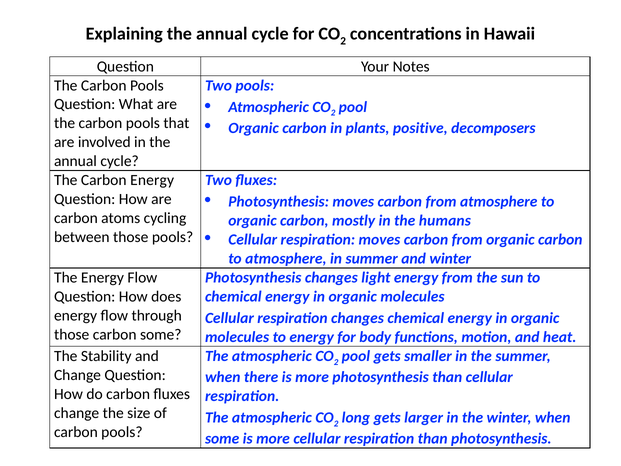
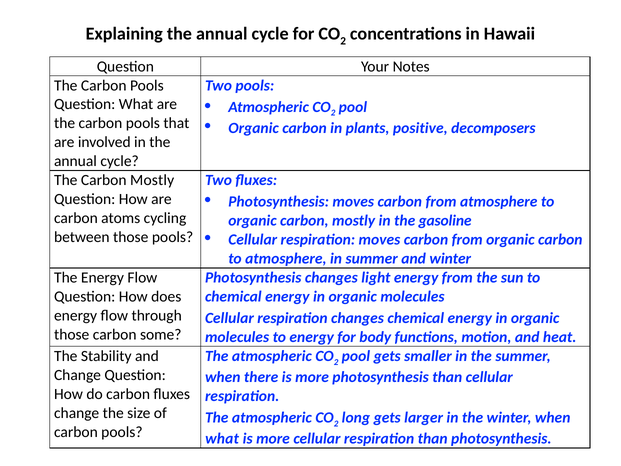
The Carbon Energy: Energy -> Mostly
humans: humans -> gasoline
some at (222, 438): some -> what
